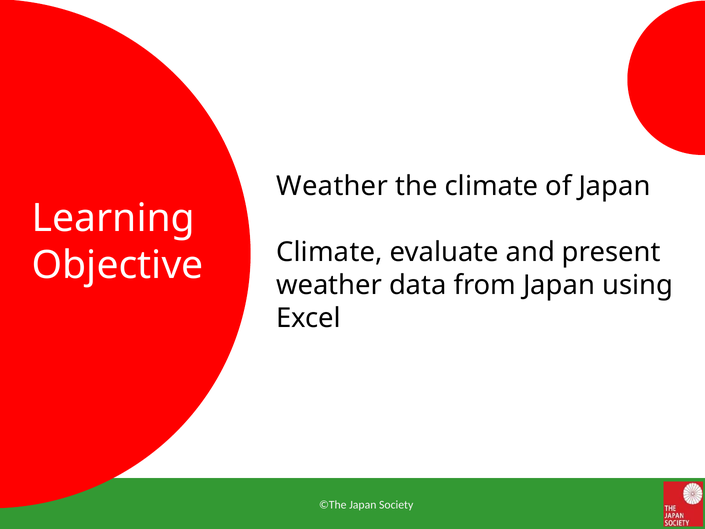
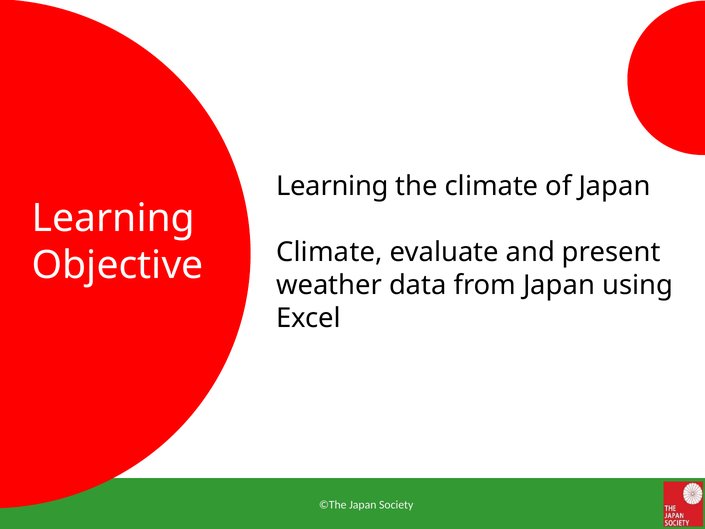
Weather at (332, 186): Weather -> Learning
